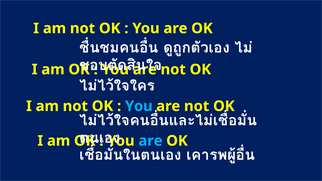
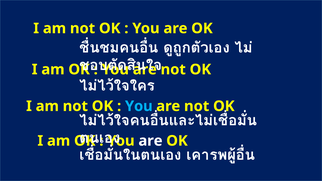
are at (150, 141) colour: light blue -> white
